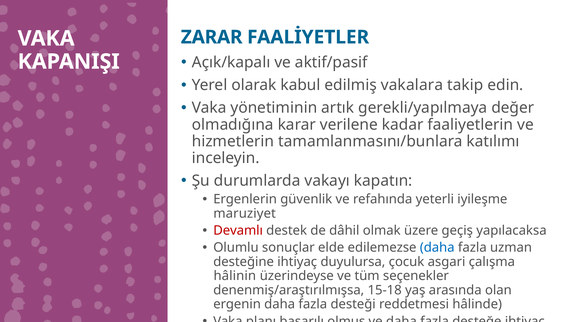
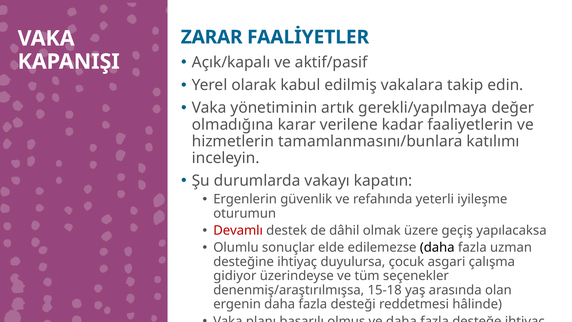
maruziyet: maruziyet -> oturumun
daha at (437, 247) colour: blue -> black
hâlinin: hâlinin -> gidiyor
